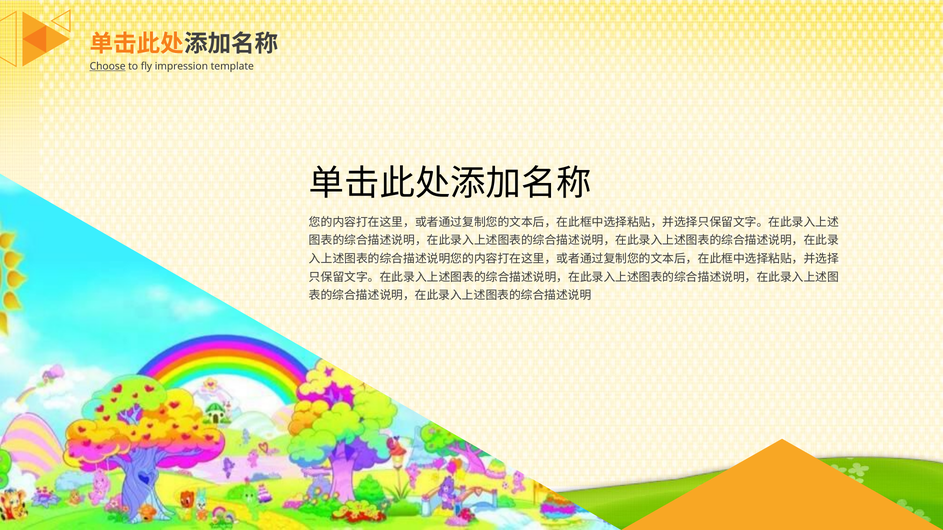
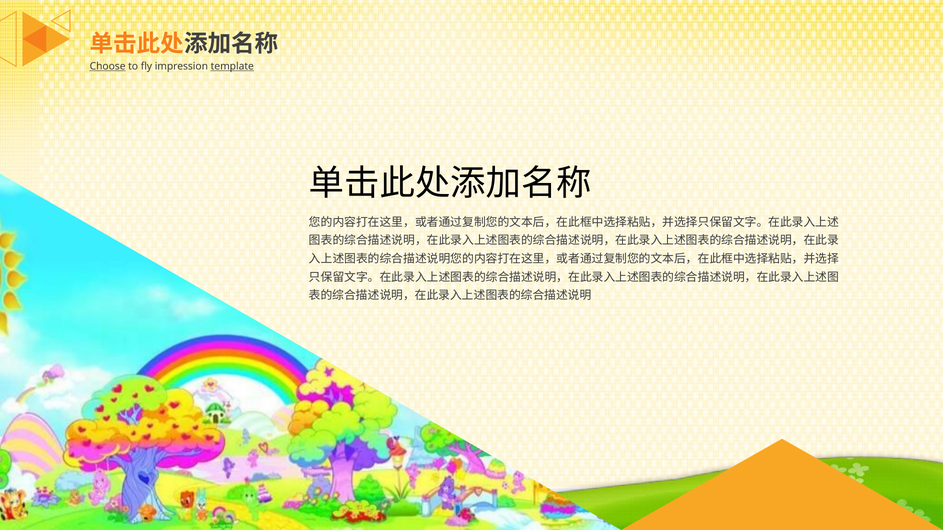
template underline: none -> present
